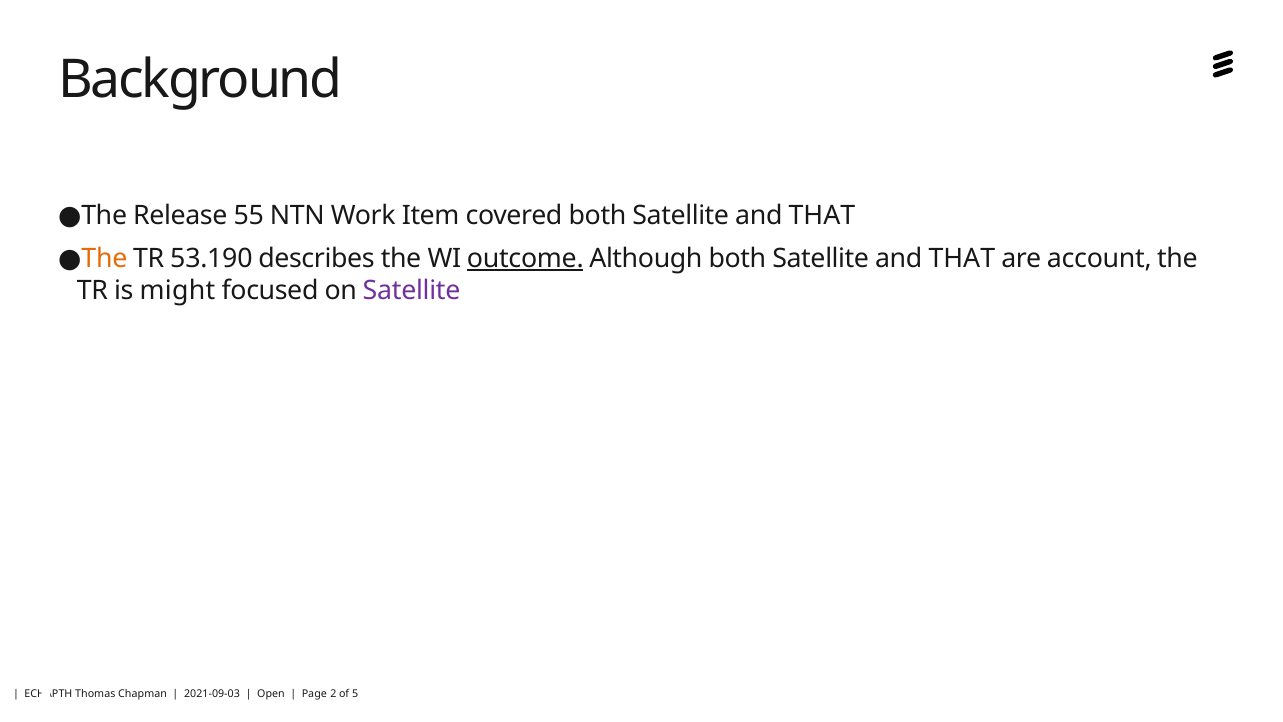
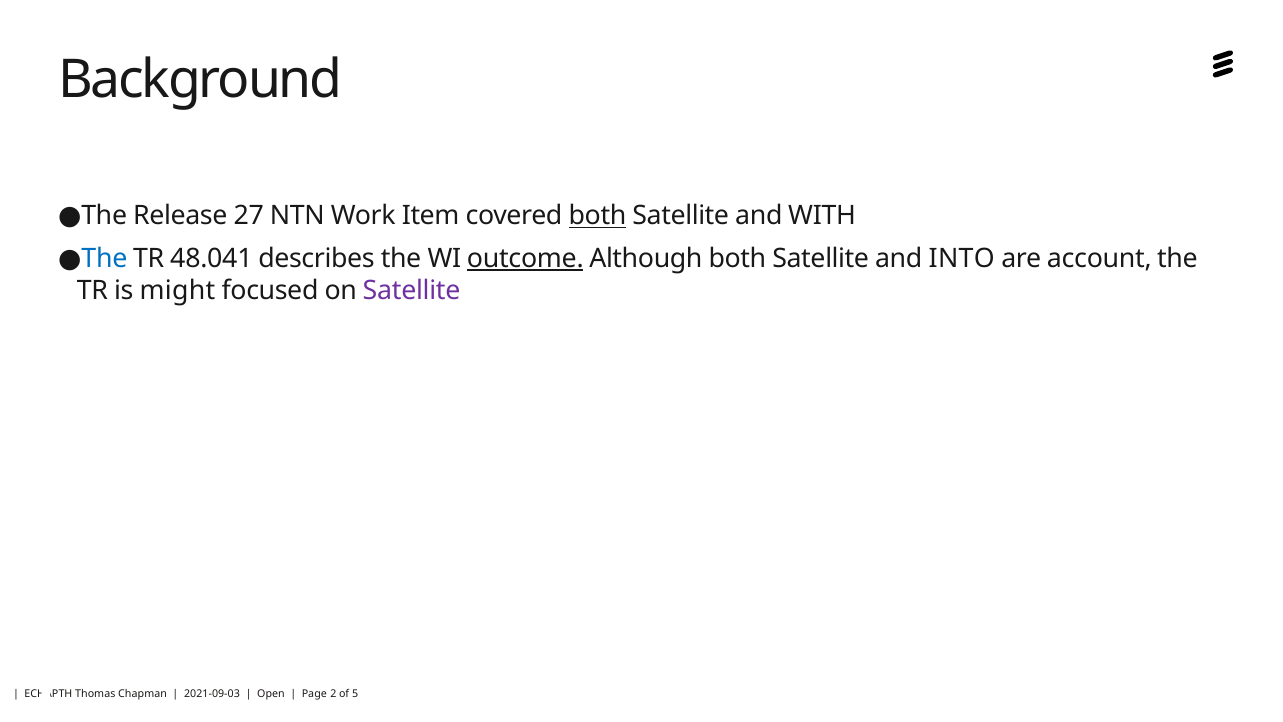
55: 55 -> 27
both at (598, 216) underline: none -> present
THAT at (822, 216): THAT -> WITH
The at (104, 259) colour: orange -> blue
53.190: 53.190 -> 48.041
THAT at (962, 259): THAT -> INTO
